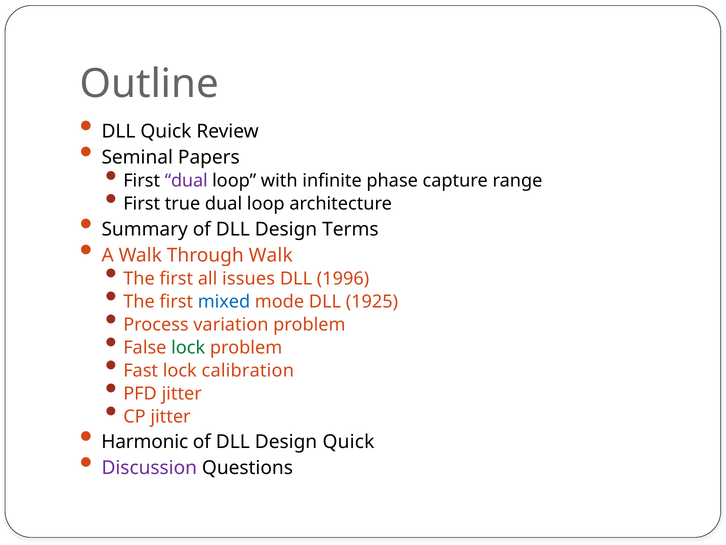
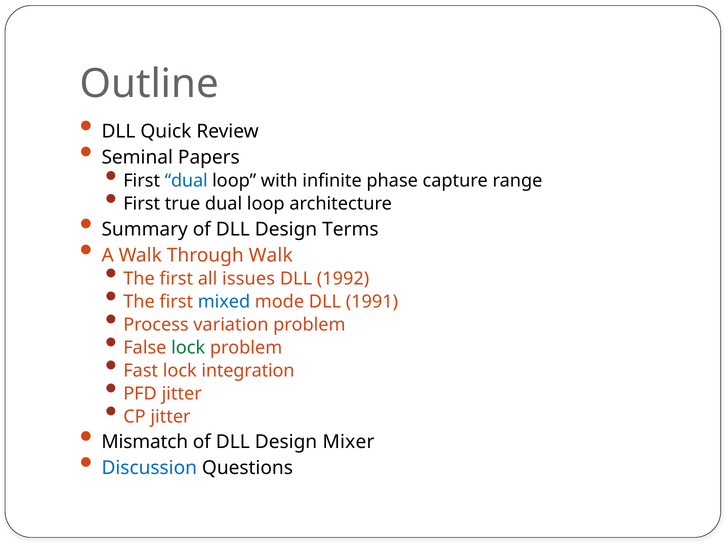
dual at (186, 181) colour: purple -> blue
1996: 1996 -> 1992
1925: 1925 -> 1991
calibration: calibration -> integration
Harmonic: Harmonic -> Mismatch
Design Quick: Quick -> Mixer
Discussion colour: purple -> blue
